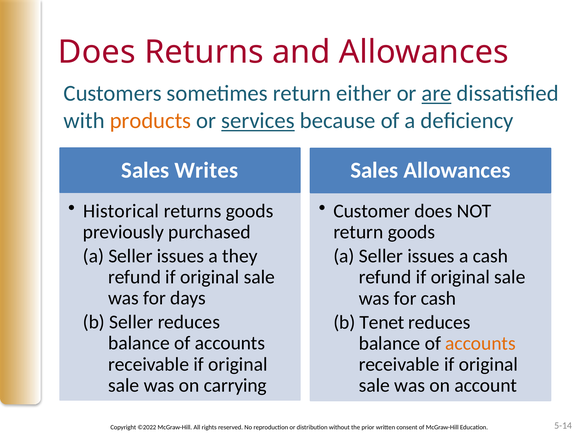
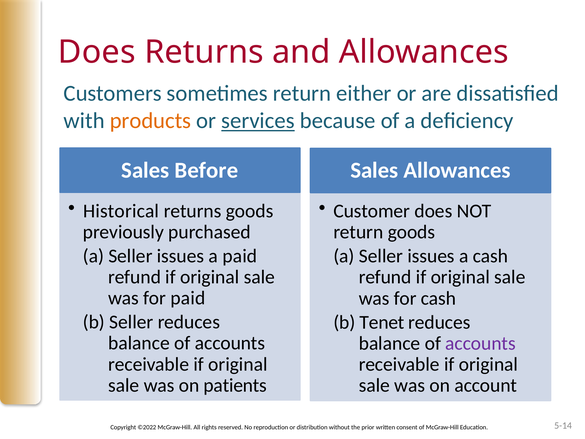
are underline: present -> none
Writes: Writes -> Before
a they: they -> paid
for days: days -> paid
accounts at (481, 343) colour: orange -> purple
carrying: carrying -> patients
